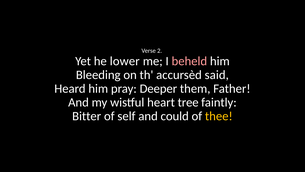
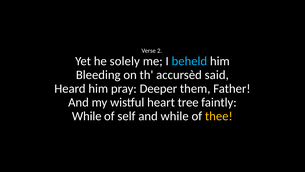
lower: lower -> solely
beheld colour: pink -> light blue
Bitter at (87, 116): Bitter -> While
and could: could -> while
